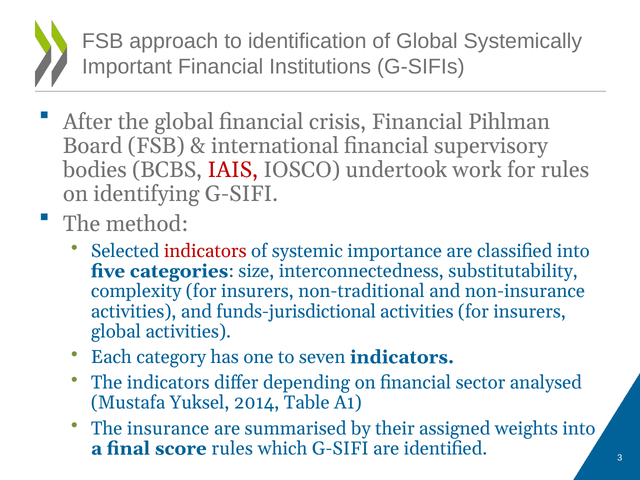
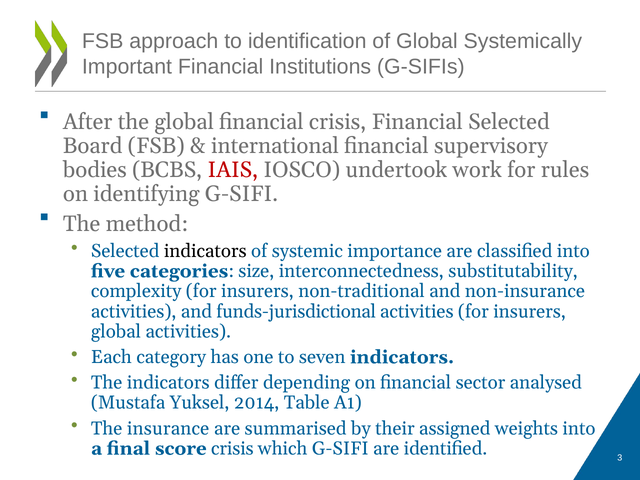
Financial Pihlman: Pihlman -> Selected
indicators at (205, 251) colour: red -> black
score rules: rules -> crisis
